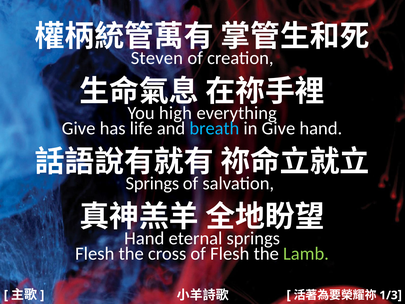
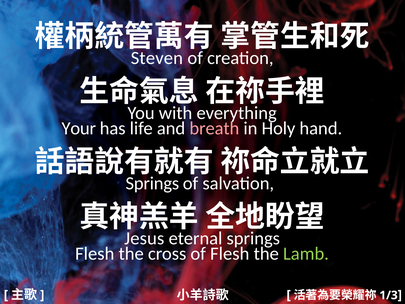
high: high -> with
Give at (79, 128): Give -> Your
breath colour: light blue -> pink
in Give: Give -> Holy
Hand at (144, 238): Hand -> Jesus
